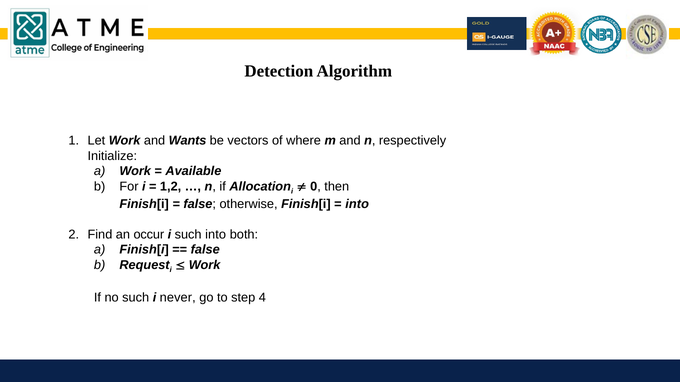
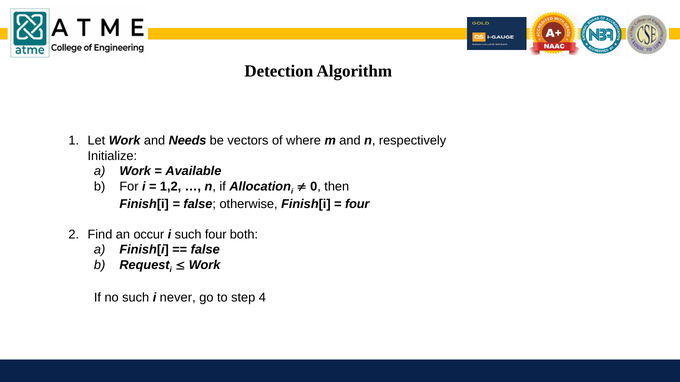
Wants: Wants -> Needs
into at (357, 204): into -> four
such into: into -> four
